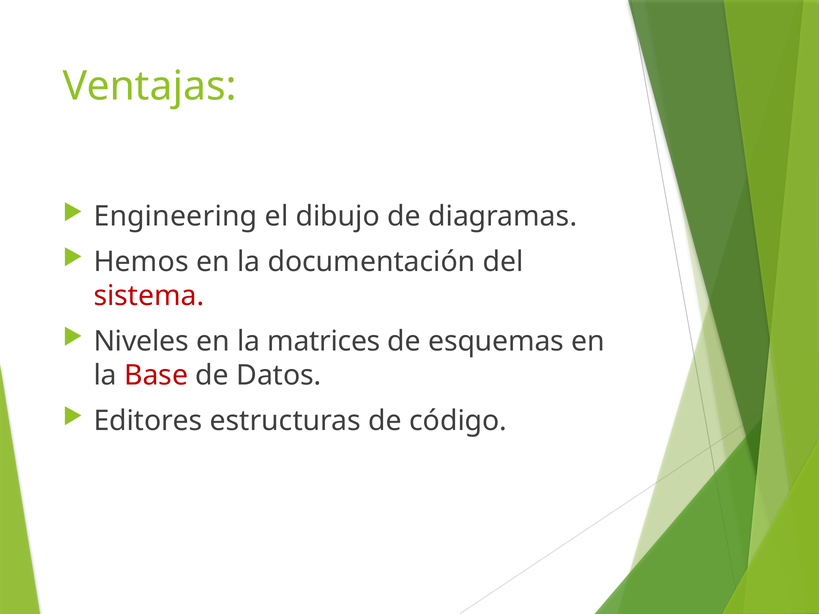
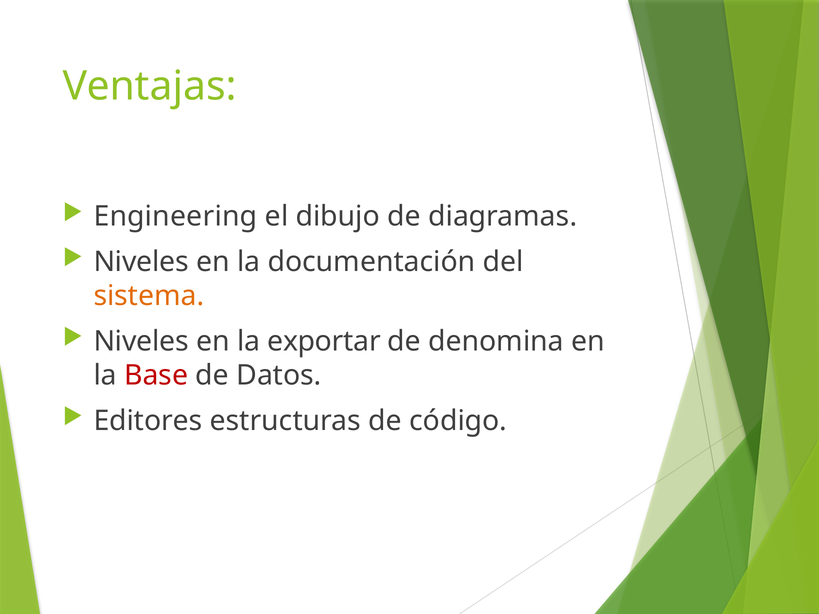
Hemos at (141, 262): Hemos -> Niveles
sistema colour: red -> orange
matrices: matrices -> exportar
esquemas: esquemas -> denomina
